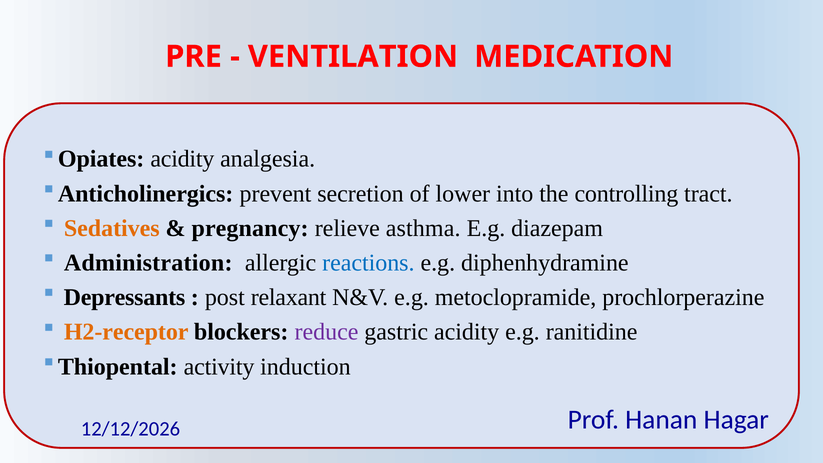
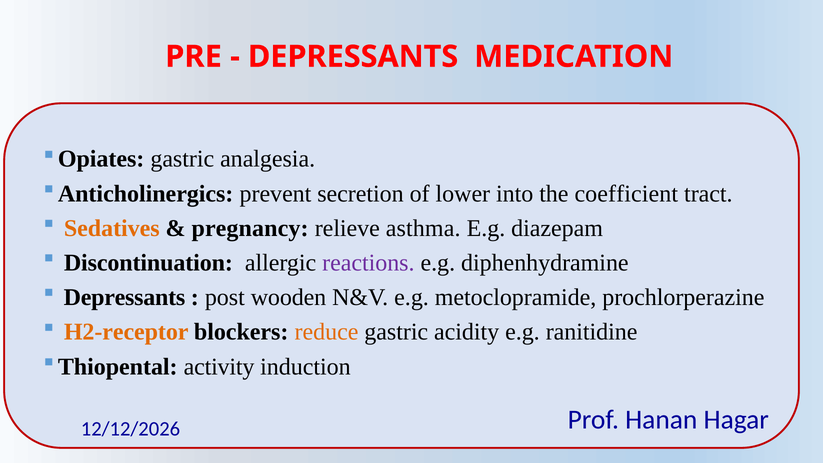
VENTILATION at (353, 57): VENTILATION -> DEPRESSANTS
acidity at (182, 159): acidity -> gastric
controlling: controlling -> coefficient
Administration: Administration -> Discontinuation
reactions colour: blue -> purple
relaxant: relaxant -> wooden
reduce colour: purple -> orange
